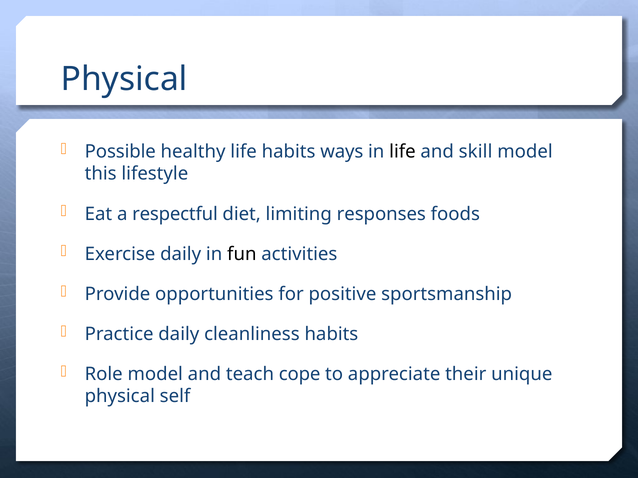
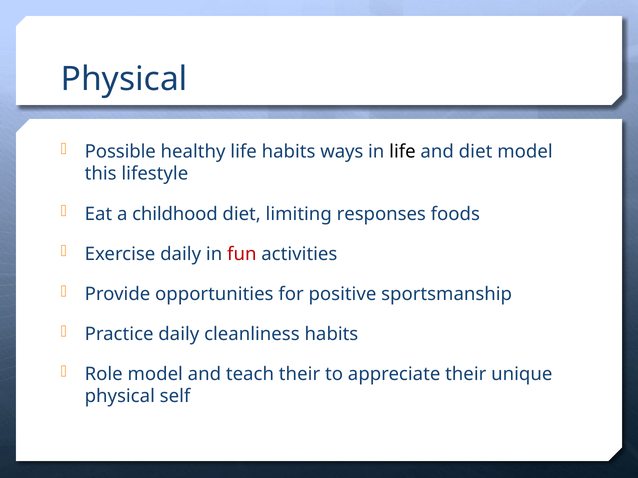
and skill: skill -> diet
respectful: respectful -> childhood
fun colour: black -> red
teach cope: cope -> their
